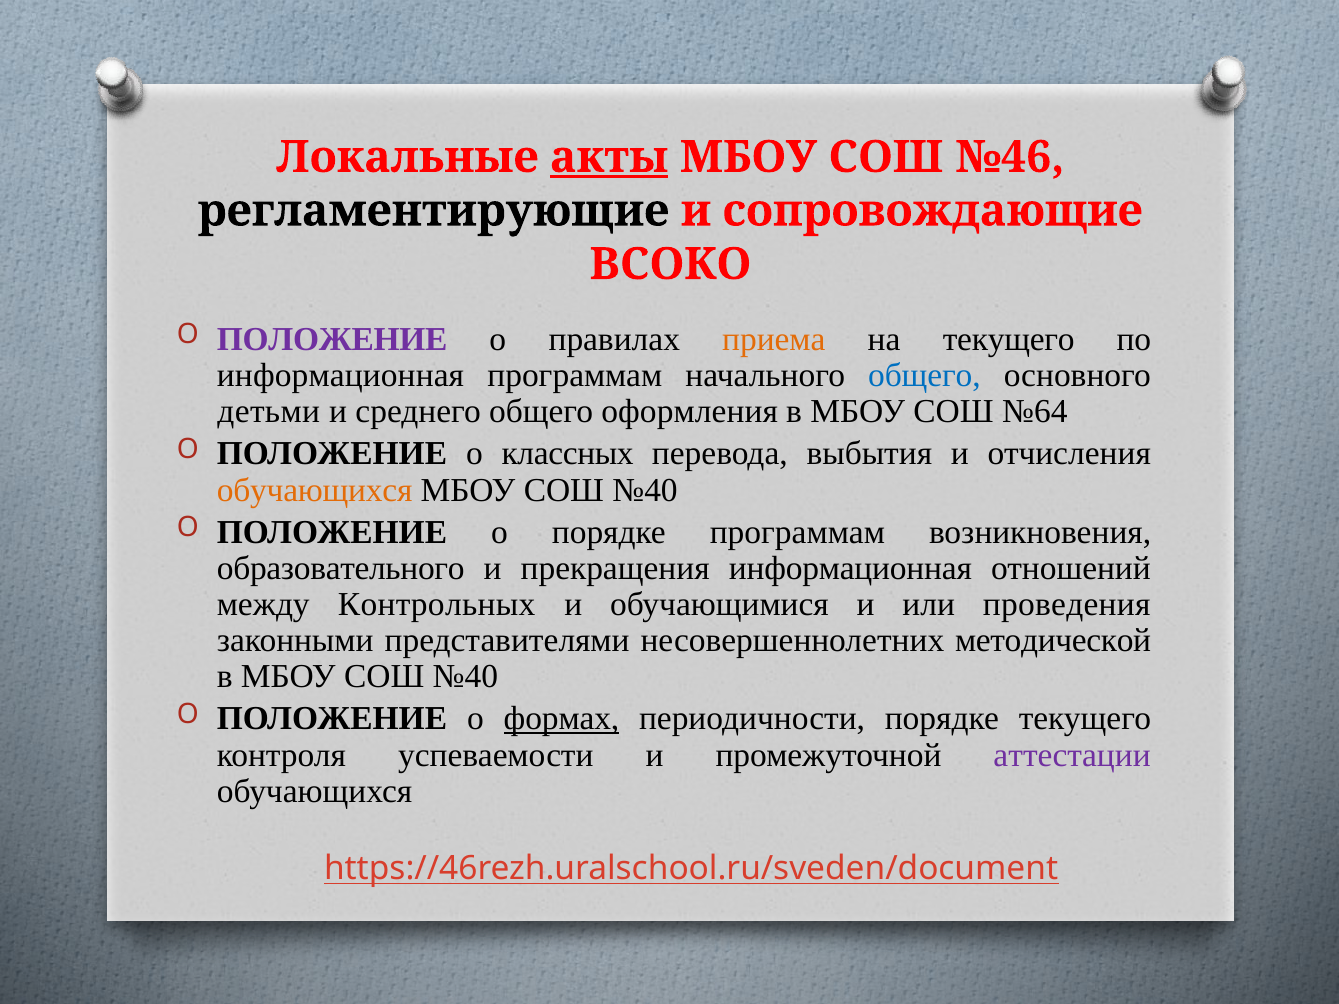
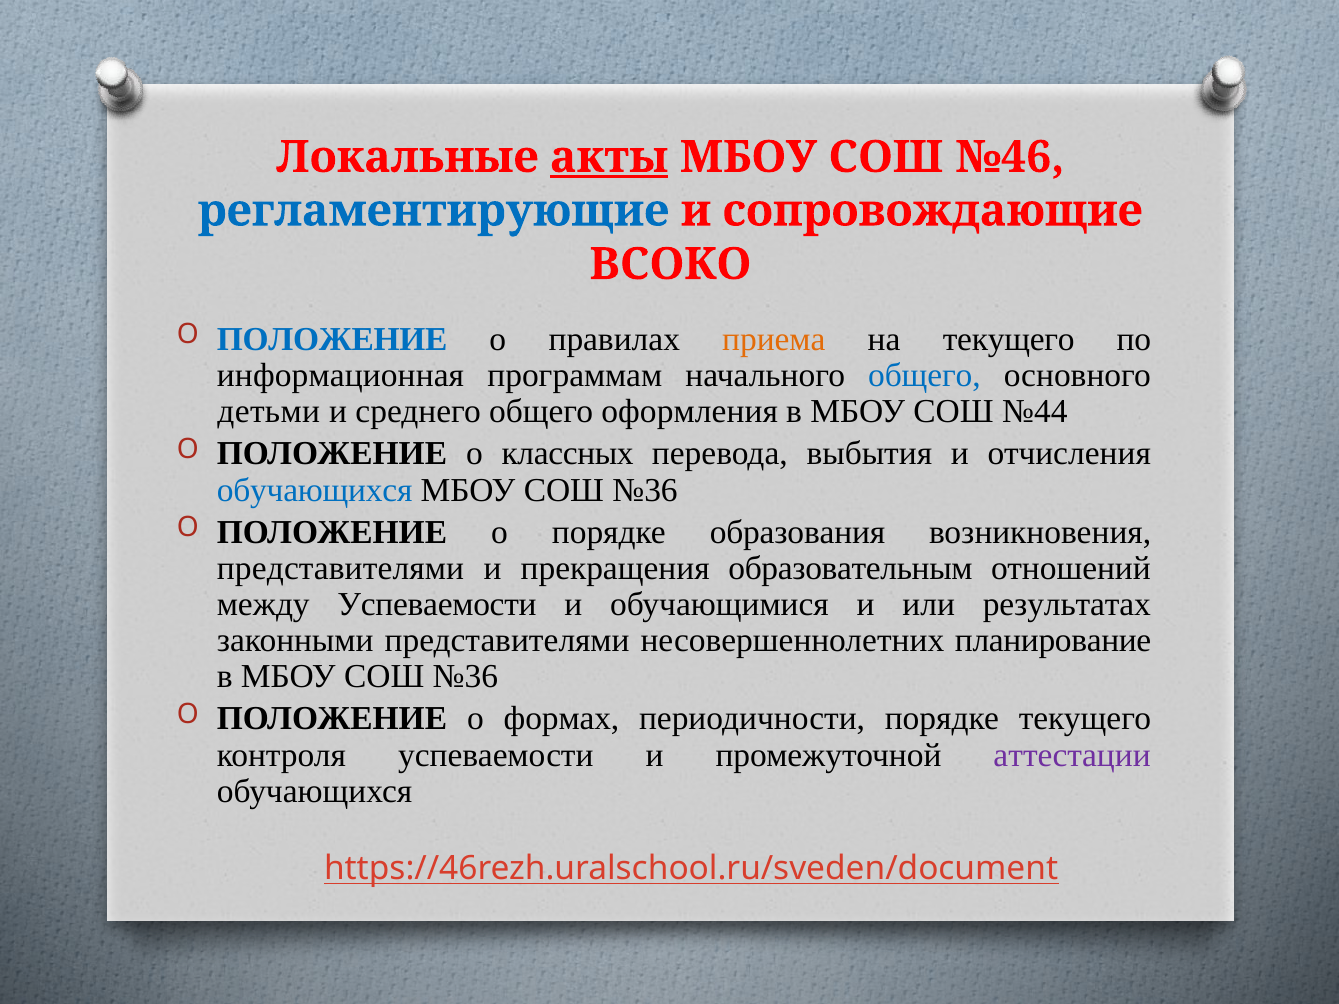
регламентирующие colour: black -> blue
ПОЛОЖЕНИЕ at (332, 339) colour: purple -> blue
№64: №64 -> №44
обучающихся at (315, 490) colour: orange -> blue
№40 at (645, 490): №40 -> №36
порядке программам: программам -> образования
образовательного at (341, 568): образовательного -> представителями
прекращения информационная: информационная -> образовательным
между Контрольных: Контрольных -> Успеваемости
проведения: проведения -> результатах
методической: методической -> планирование
в МБОУ СОШ №40: №40 -> №36
формах underline: present -> none
